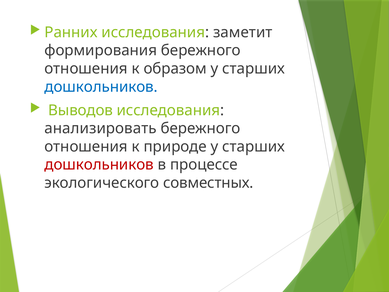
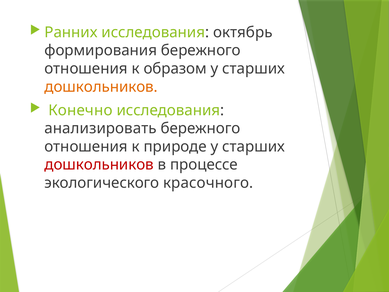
заметит: заметит -> октябрь
дошкольников at (101, 87) colour: blue -> orange
Выводов: Выводов -> Конечно
совместных: совместных -> красочного
